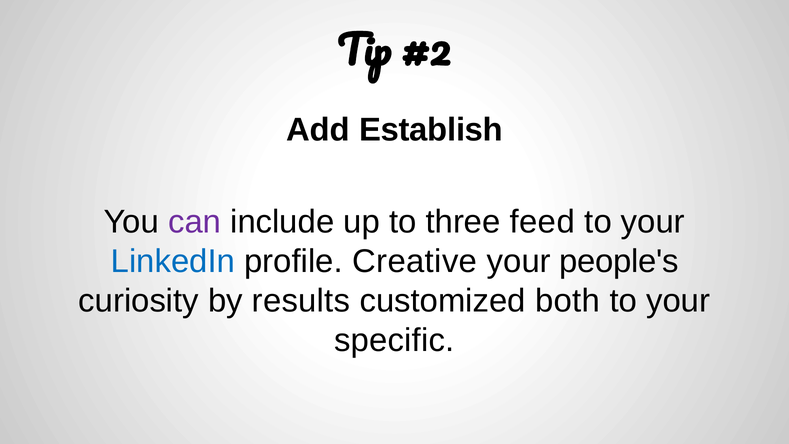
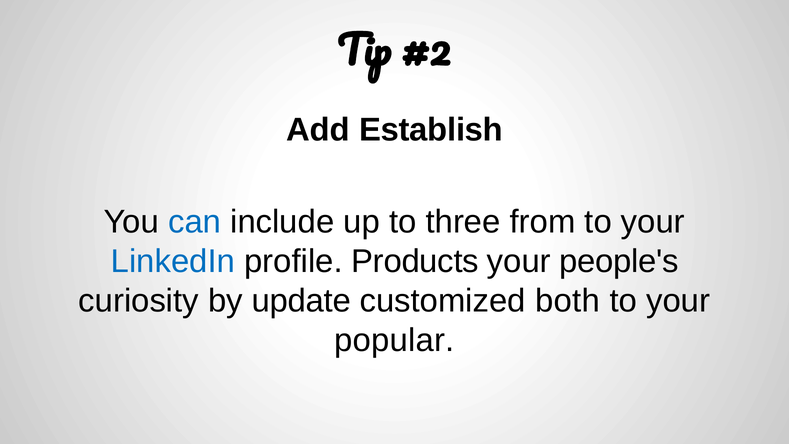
can colour: purple -> blue
feed: feed -> from
Creative: Creative -> Products
results: results -> update
specific: specific -> popular
